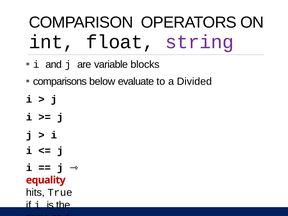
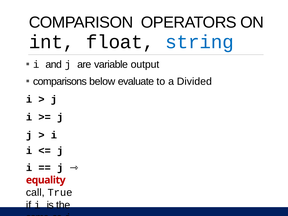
string colour: purple -> blue
blocks: blocks -> output
hits: hits -> call
